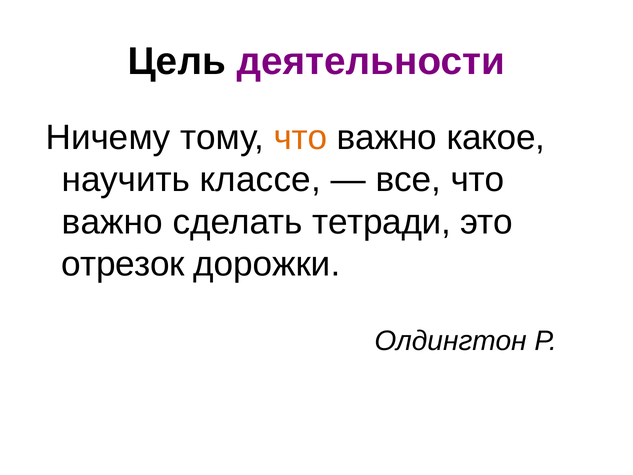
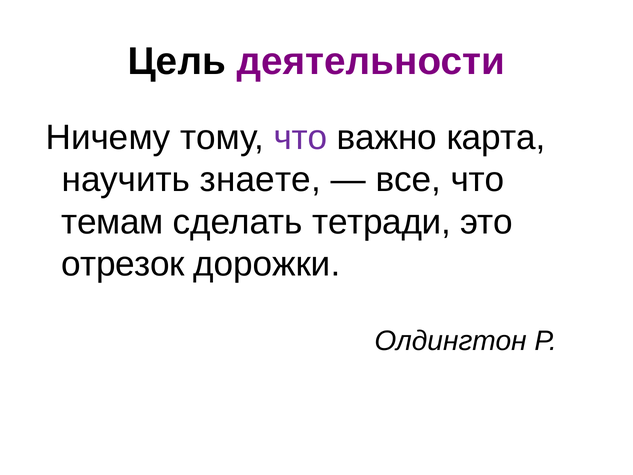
что at (300, 137) colour: orange -> purple
какое: какое -> карта
классе: классе -> знаете
важно at (112, 222): важно -> темам
